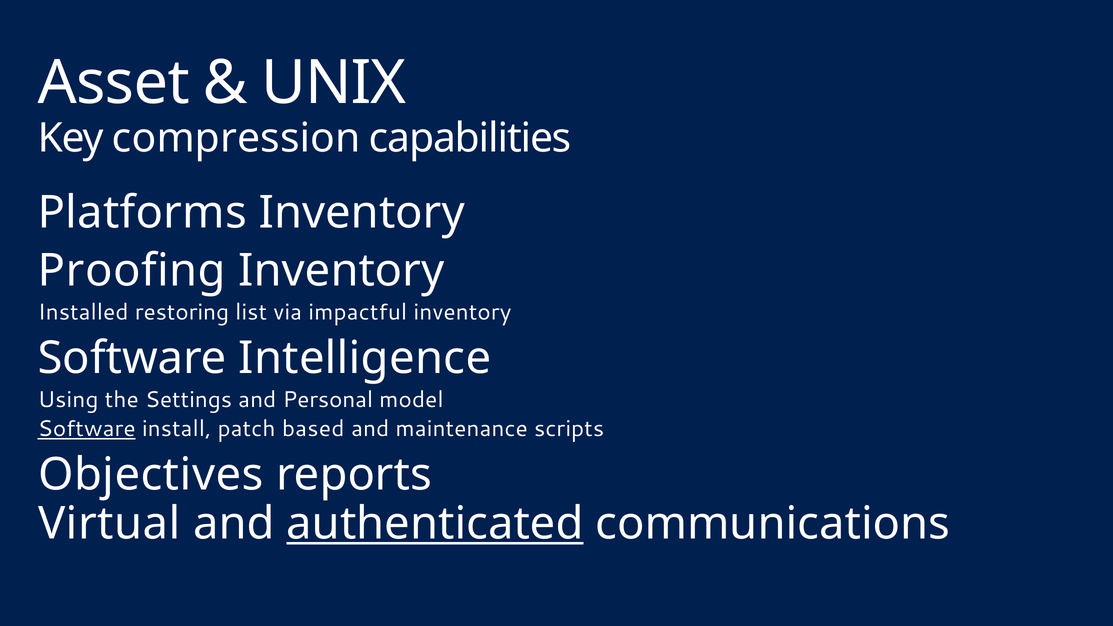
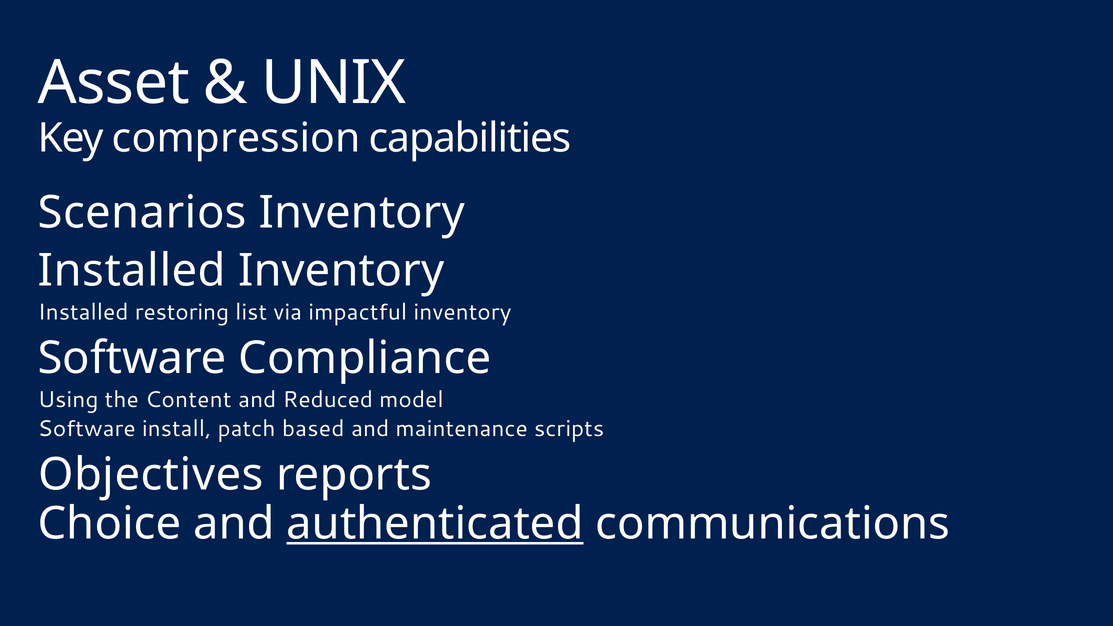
Platforms: Platforms -> Scenarios
Proofing at (132, 271): Proofing -> Installed
Intelligence: Intelligence -> Compliance
Settings: Settings -> Content
Personal: Personal -> Reduced
Software at (87, 429) underline: present -> none
Virtual: Virtual -> Choice
